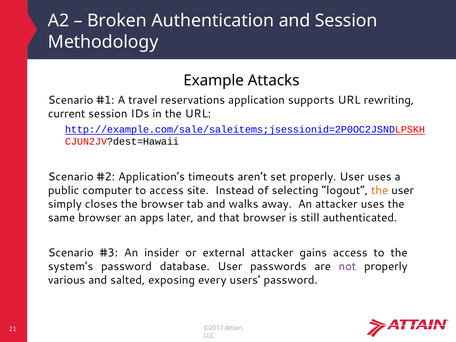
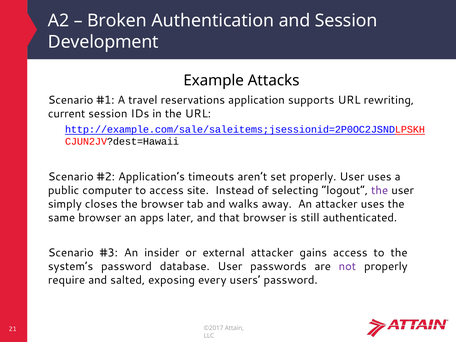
Methodology: Methodology -> Development
the at (380, 190) colour: orange -> purple
various: various -> require
